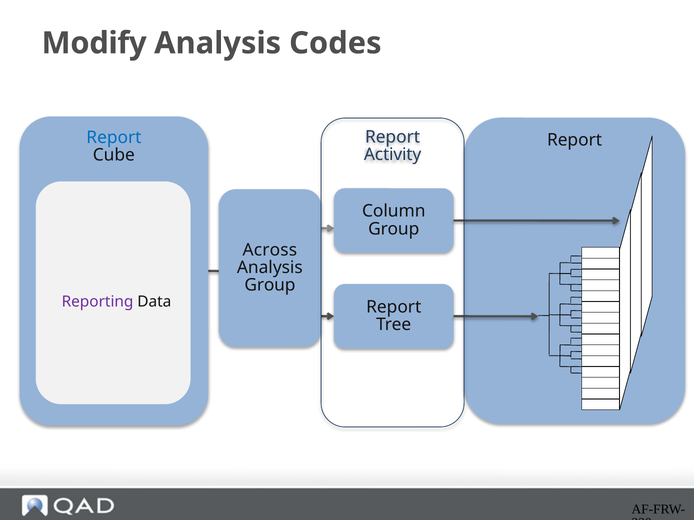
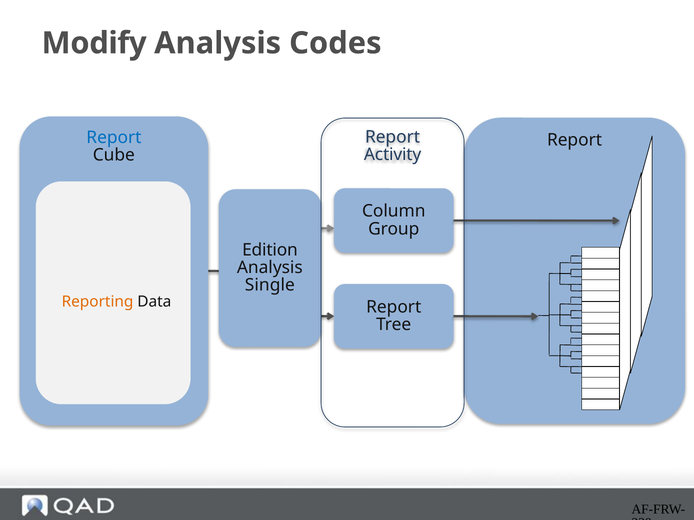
Across: Across -> Edition
Group at (270, 286): Group -> Single
Reporting colour: purple -> orange
